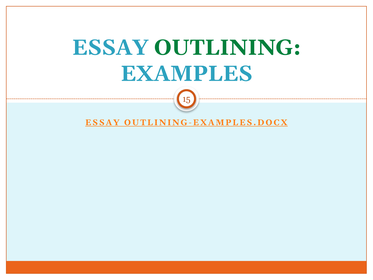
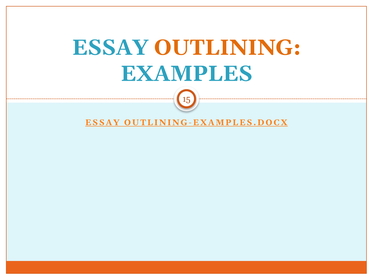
OUTLINING colour: green -> orange
